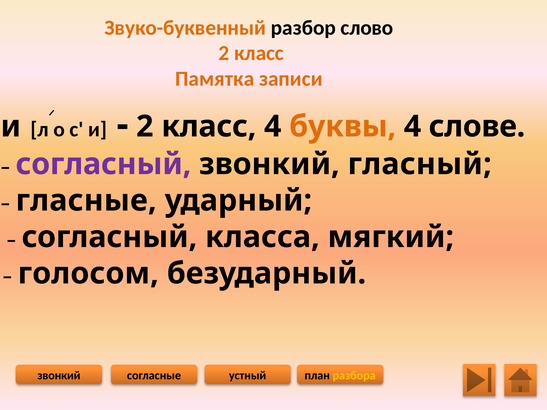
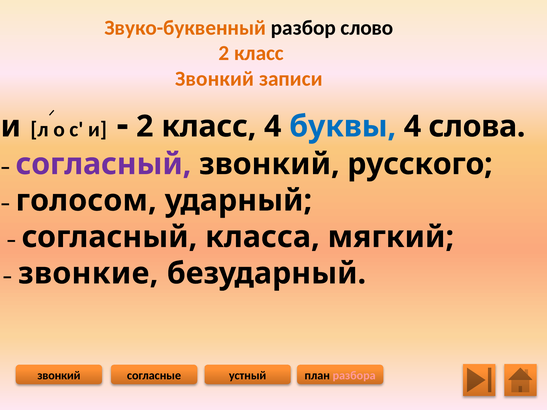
Памятка at (215, 79): Памятка -> Звонкий
буквы colour: orange -> blue
слове: слове -> слова
гласный: гласный -> русского
гласные: гласные -> голосом
голосом: голосом -> звонкие
разбора colour: yellow -> pink
